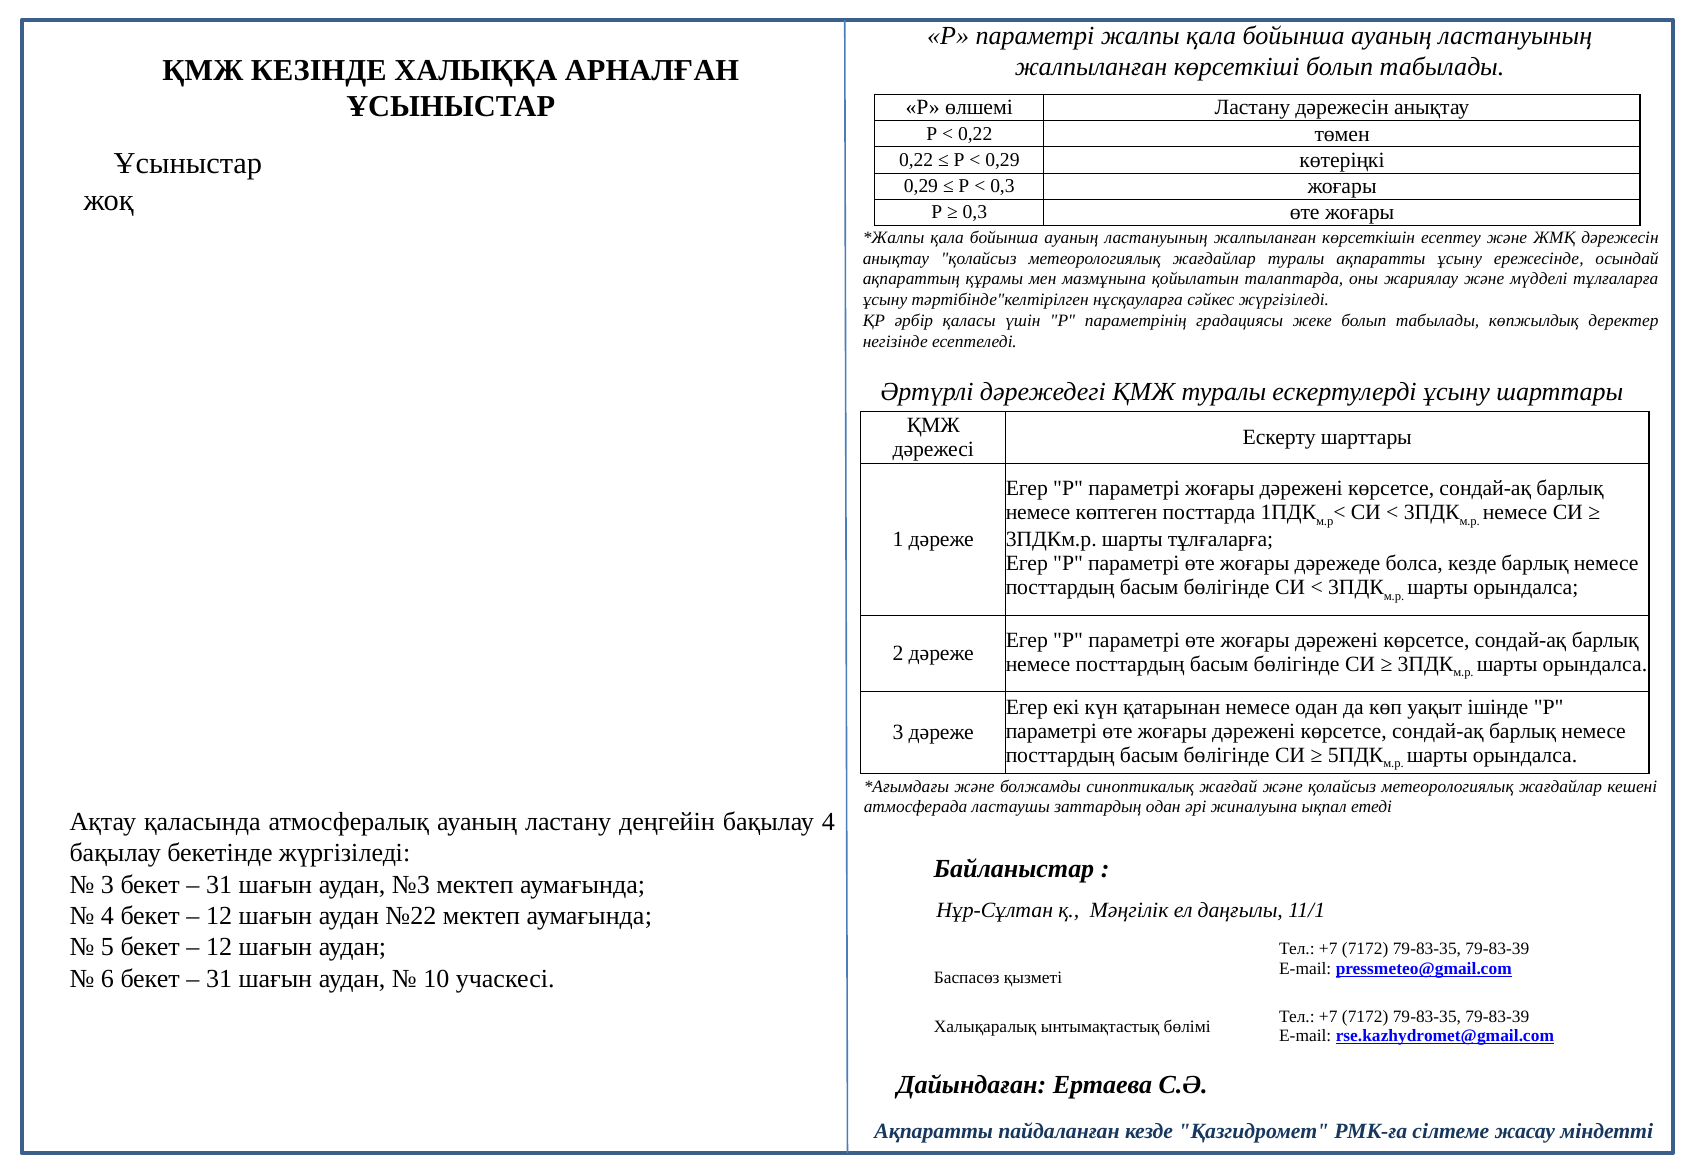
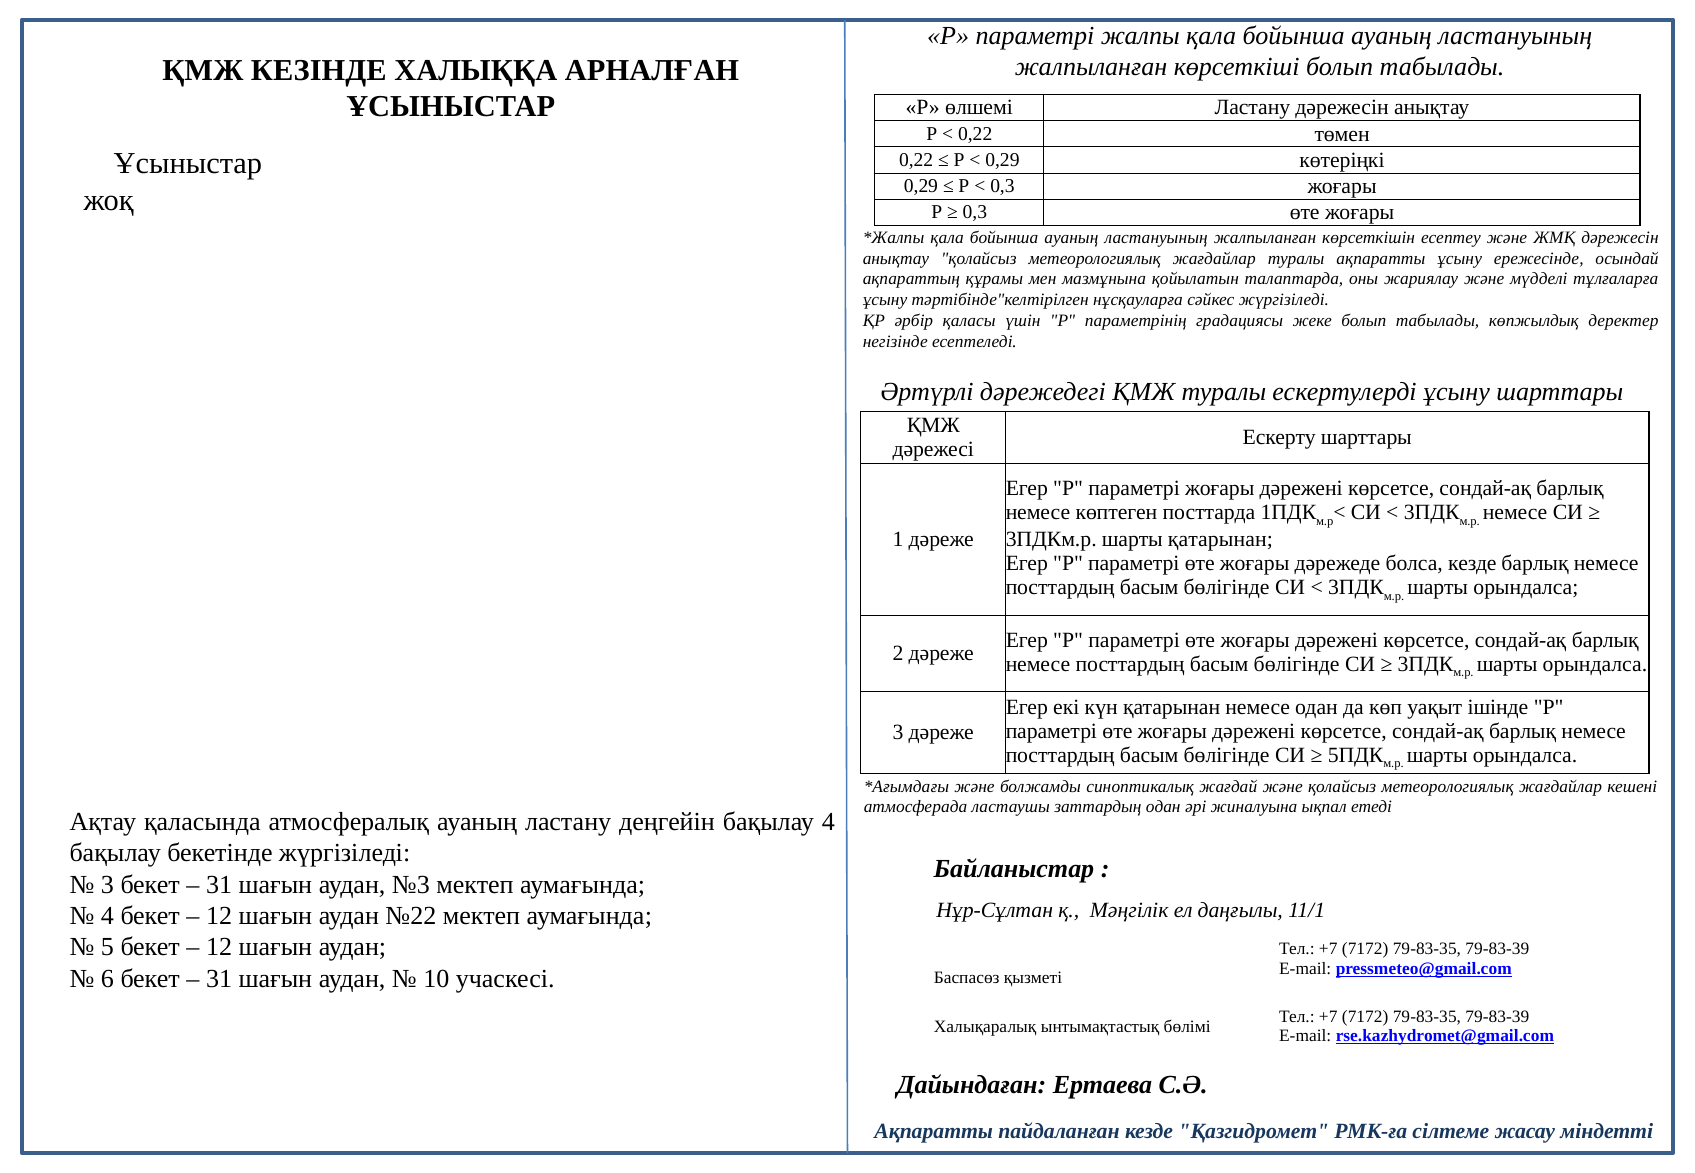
шарты тұлғаларға: тұлғаларға -> қатарынан
